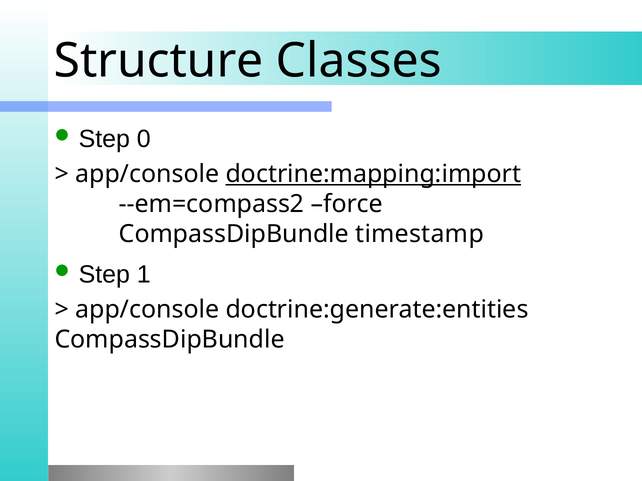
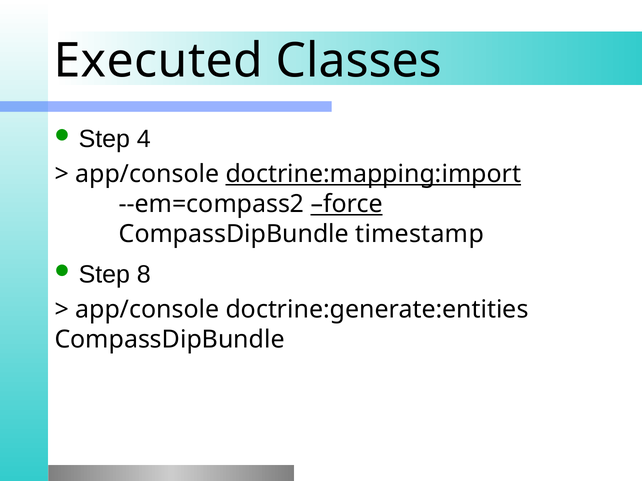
Structure: Structure -> Executed
0: 0 -> 4
force underline: none -> present
1: 1 -> 8
